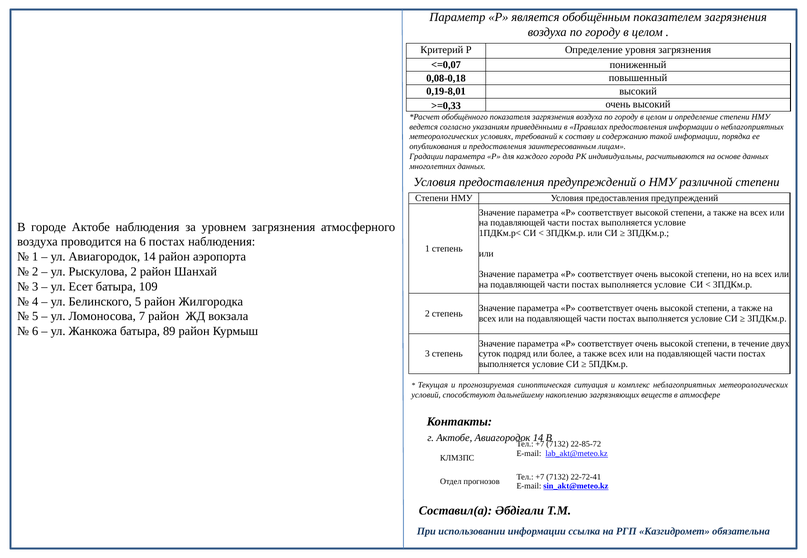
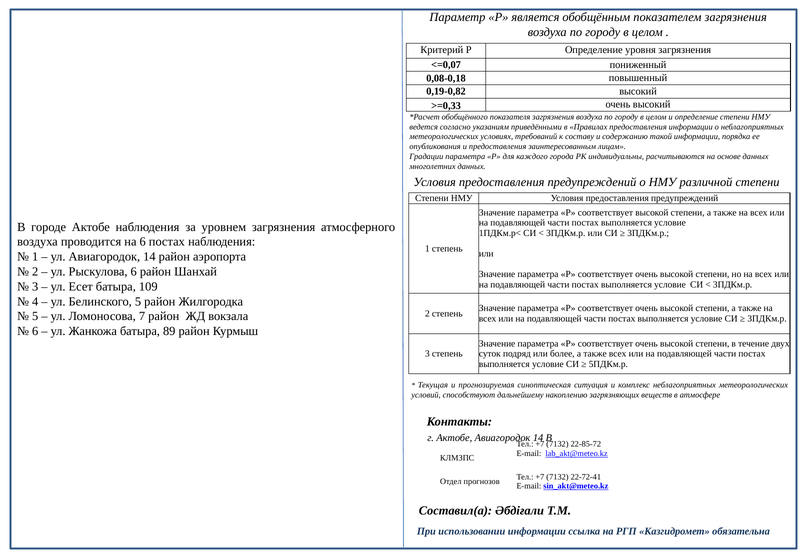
0,19-8,01: 0,19-8,01 -> 0,19-0,82
Рыскулова 2: 2 -> 6
